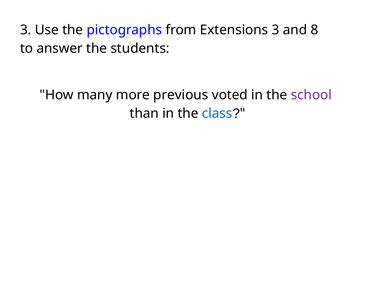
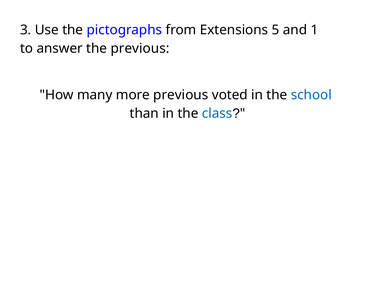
Extensions 3: 3 -> 5
8: 8 -> 1
the students: students -> previous
school colour: purple -> blue
